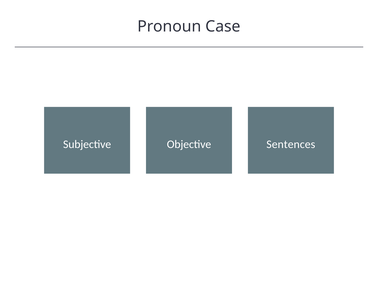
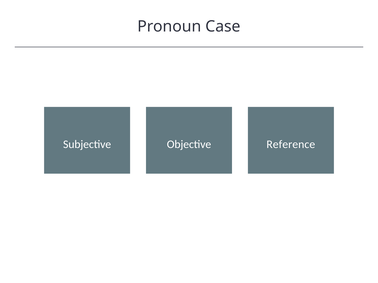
Sentences: Sentences -> Reference
